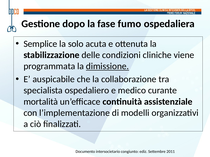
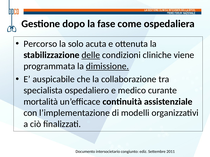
fumo: fumo -> come
Semplice: Semplice -> Percorso
delle underline: none -> present
